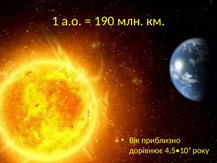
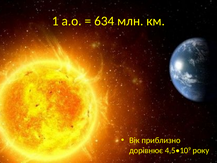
190: 190 -> 634
